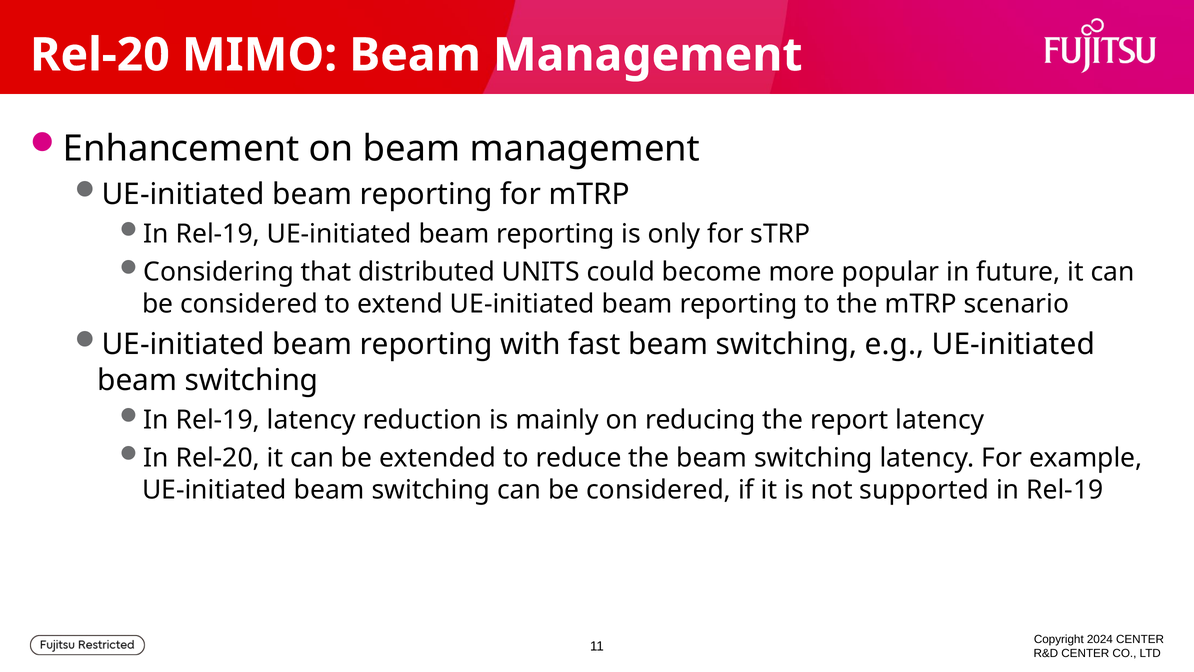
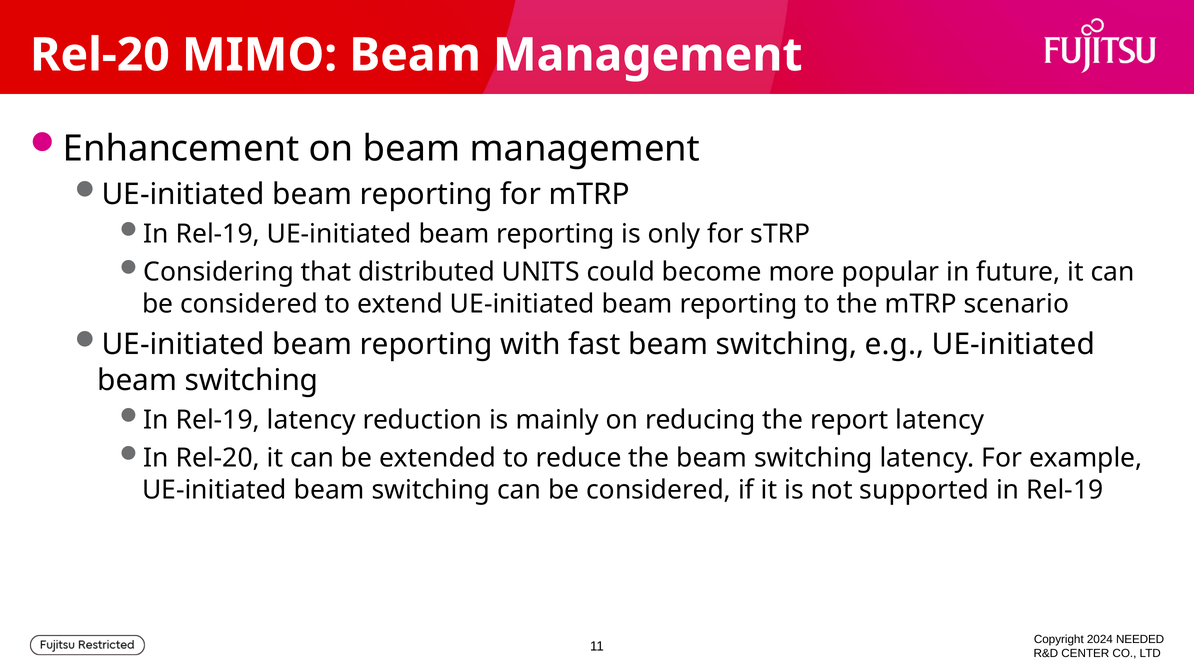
2024 CENTER: CENTER -> NEEDED
